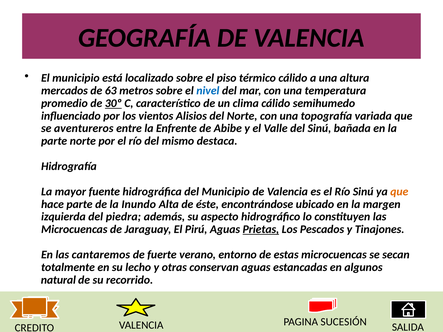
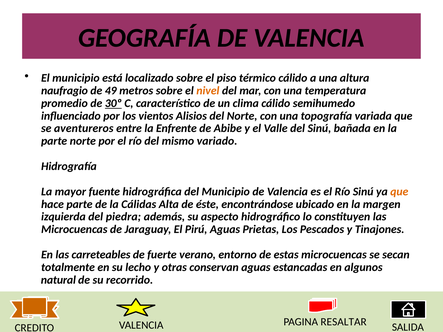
mercados: mercados -> naufragio
63: 63 -> 49
nivel colour: blue -> orange
destaca: destaca -> variado
Inundo: Inundo -> Cálidas
Prietas underline: present -> none
cantaremos: cantaremos -> carreteables
SUCESIÓN: SUCESIÓN -> RESALTAR
